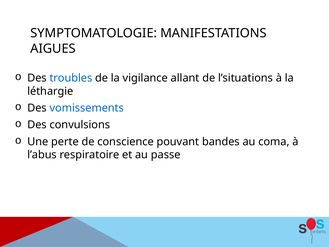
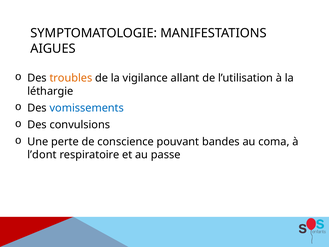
troubles colour: blue -> orange
l’situations: l’situations -> l’utilisation
l’abus: l’abus -> l’dont
